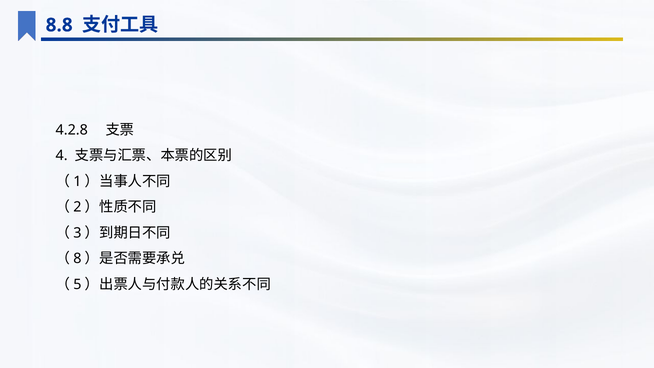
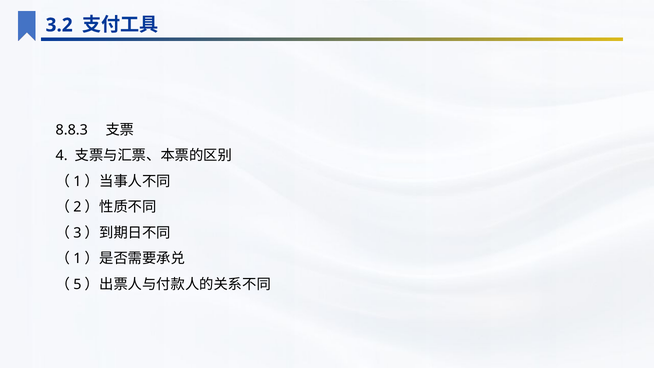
8.8: 8.8 -> 3.2
4.2.8: 4.2.8 -> 8.8.3
8 at (77, 259): 8 -> 1
